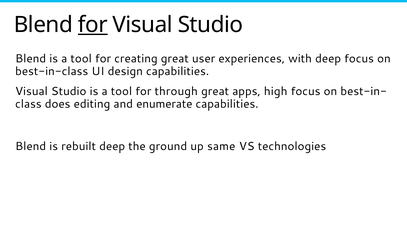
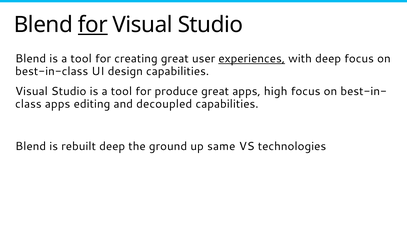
experiences underline: none -> present
through: through -> produce
does at (58, 104): does -> apps
enumerate: enumerate -> decoupled
